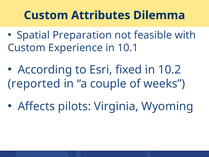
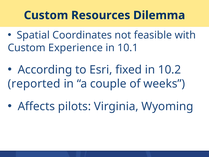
Attributes: Attributes -> Resources
Preparation: Preparation -> Coordinates
